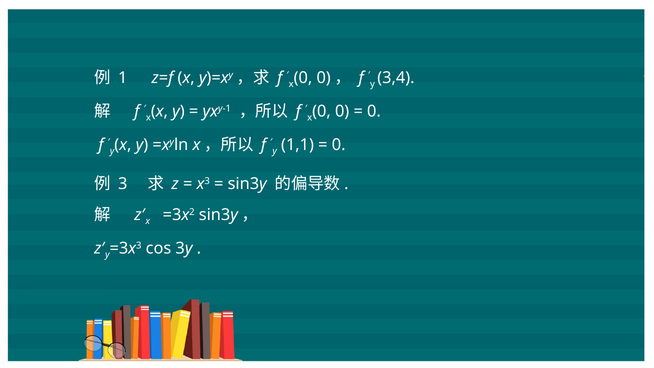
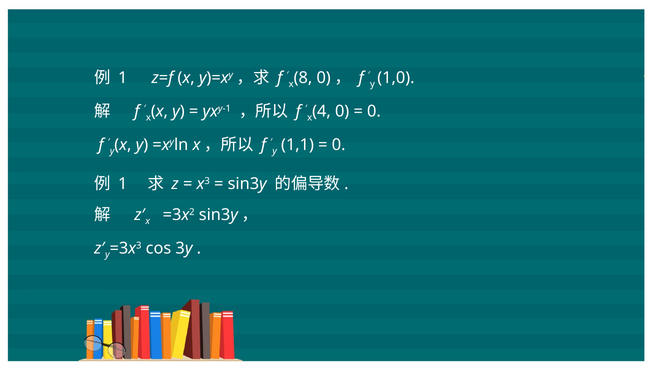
0 at (303, 78): 0 -> 8
3,4: 3,4 -> 1,0
0 at (321, 111): 0 -> 4
3 at (123, 184): 3 -> 1
